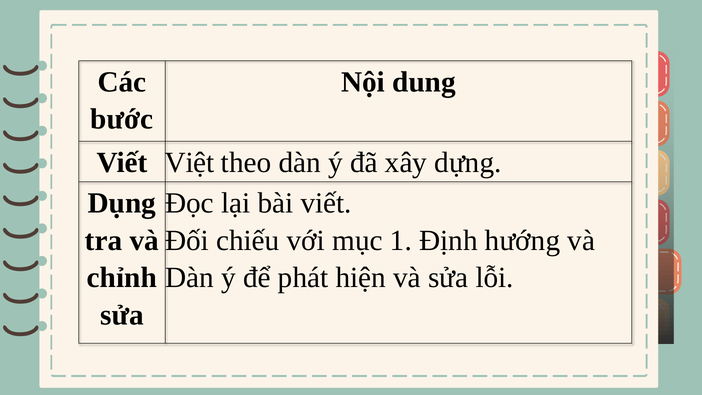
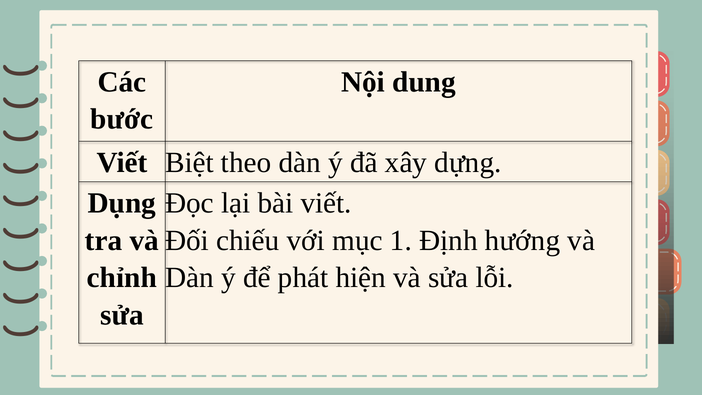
Việt: Việt -> Biệt
